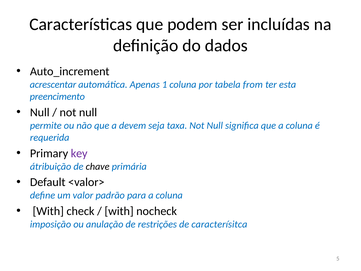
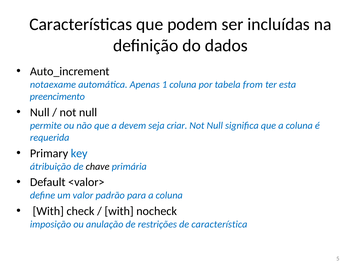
acrescentar: acrescentar -> notaexame
taxa: taxa -> criar
key colour: purple -> blue
caracterísitca: caracterísitca -> característica
